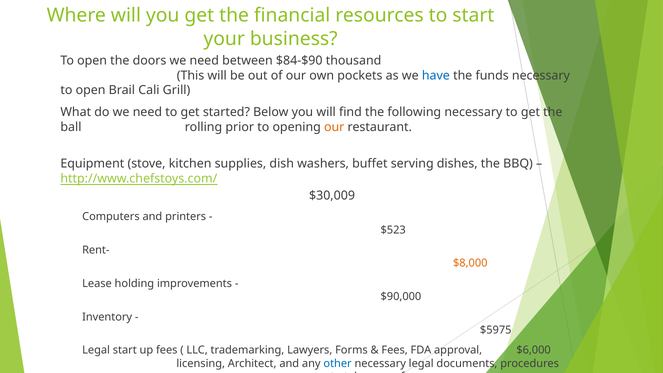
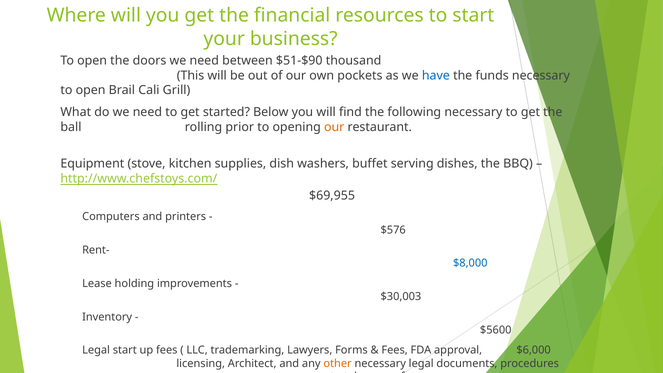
$84-$90: $84-$90 -> $51-$90
$30,009: $30,009 -> $69,955
$523: $523 -> $576
$8,000 colour: orange -> blue
$90,000: $90,000 -> $30,003
$5975: $5975 -> $5600
other colour: blue -> orange
